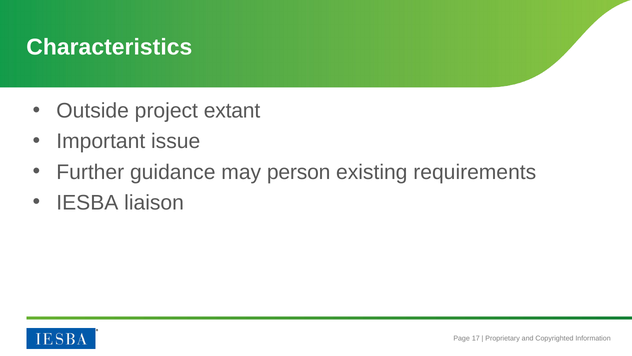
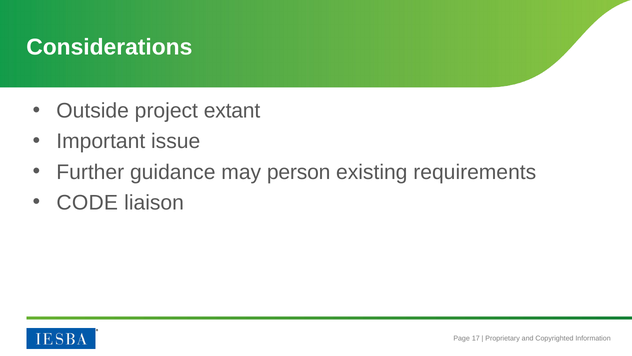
Characteristics: Characteristics -> Considerations
IESBA: IESBA -> CODE
